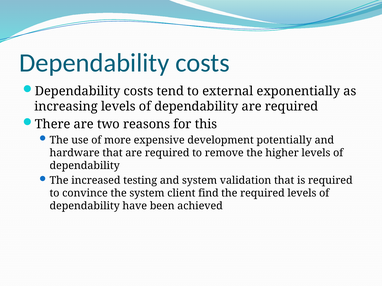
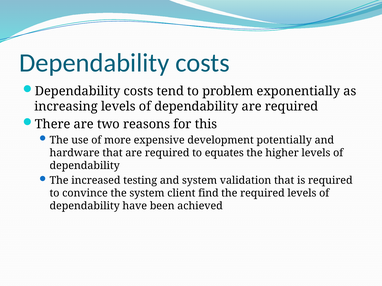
external: external -> problem
remove: remove -> equates
